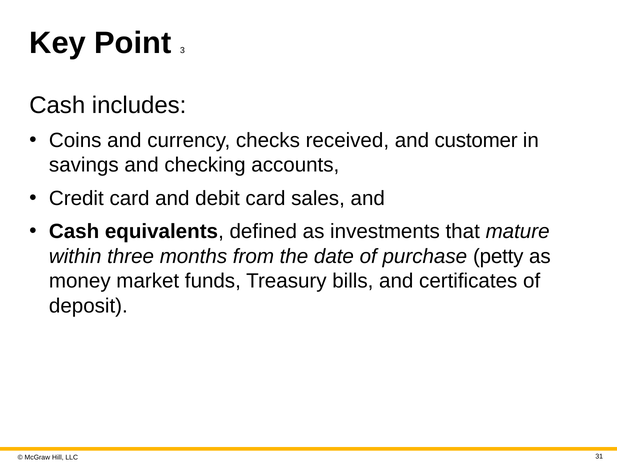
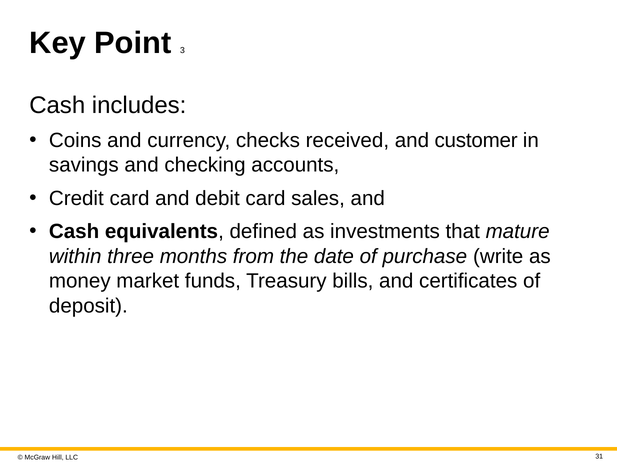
petty: petty -> write
